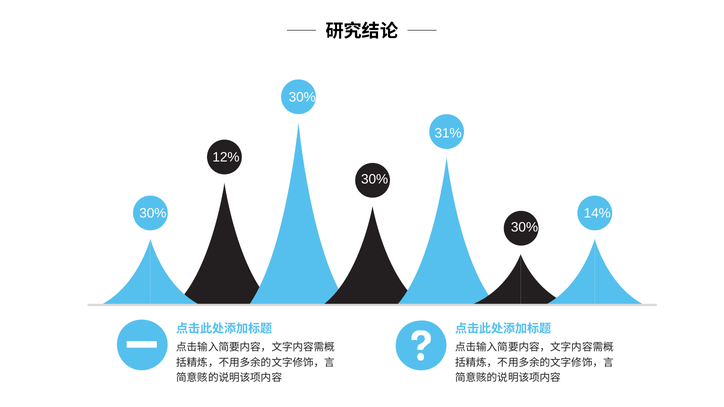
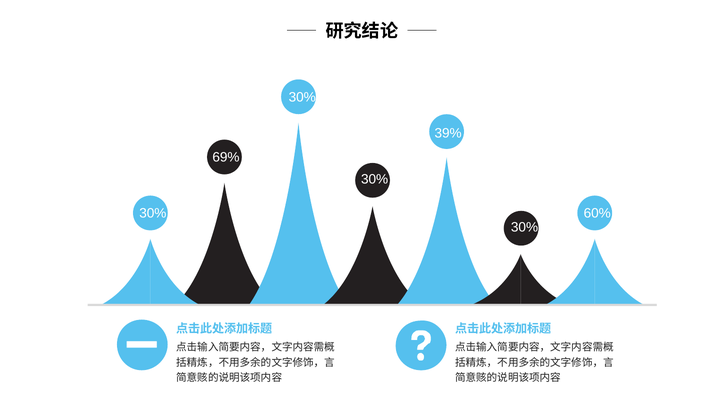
31%: 31% -> 39%
12%: 12% -> 69%
14%: 14% -> 60%
